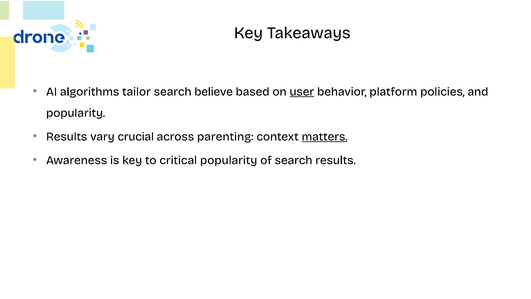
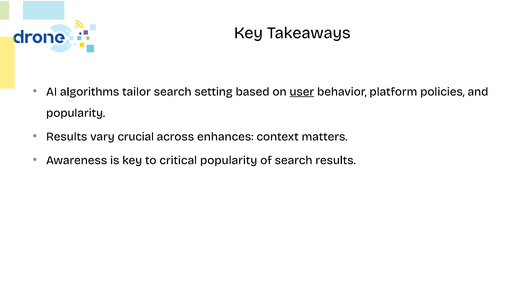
believe: believe -> setting
parenting: parenting -> enhances
matters underline: present -> none
